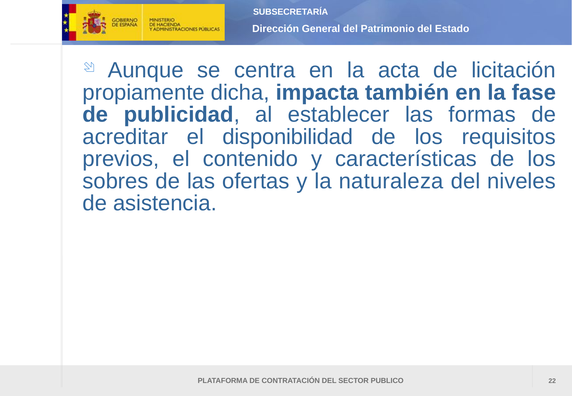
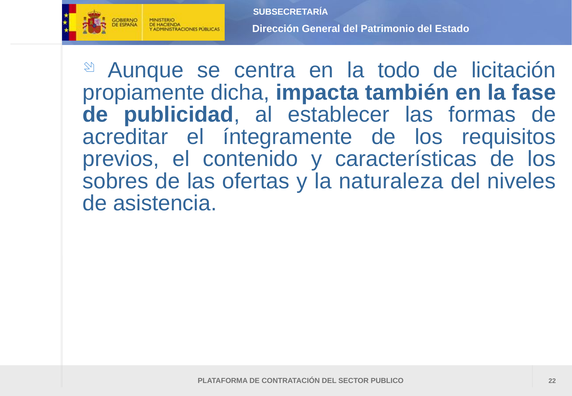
acta: acta -> todo
disponibilidad: disponibilidad -> íntegramente
